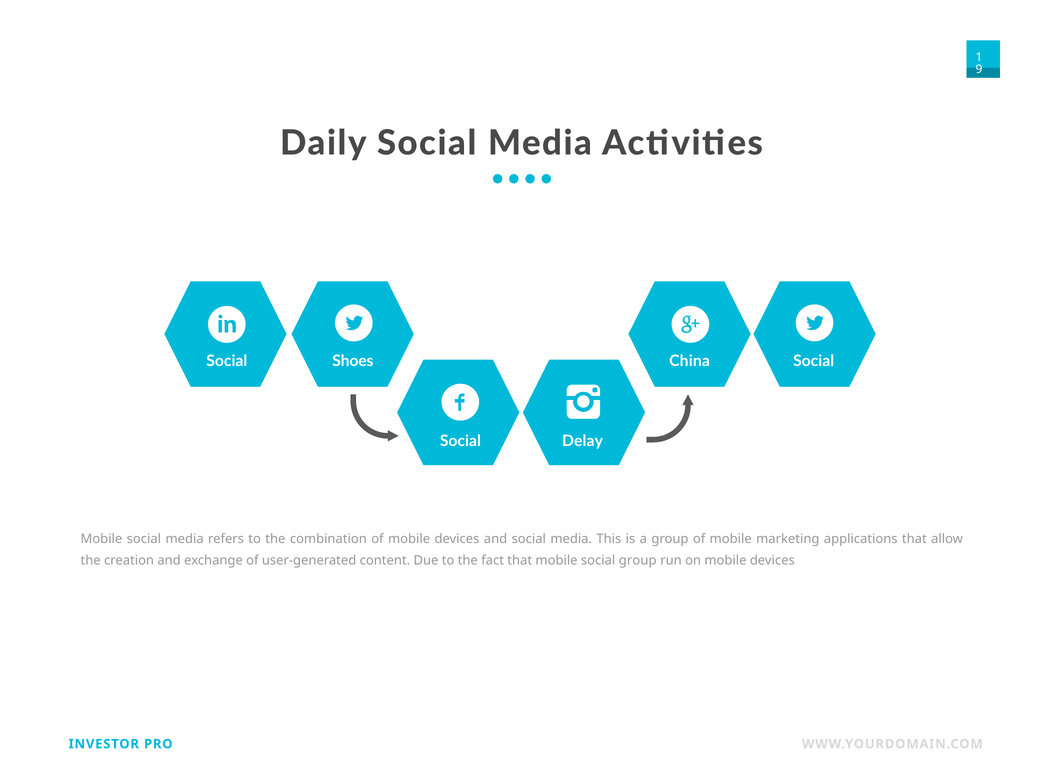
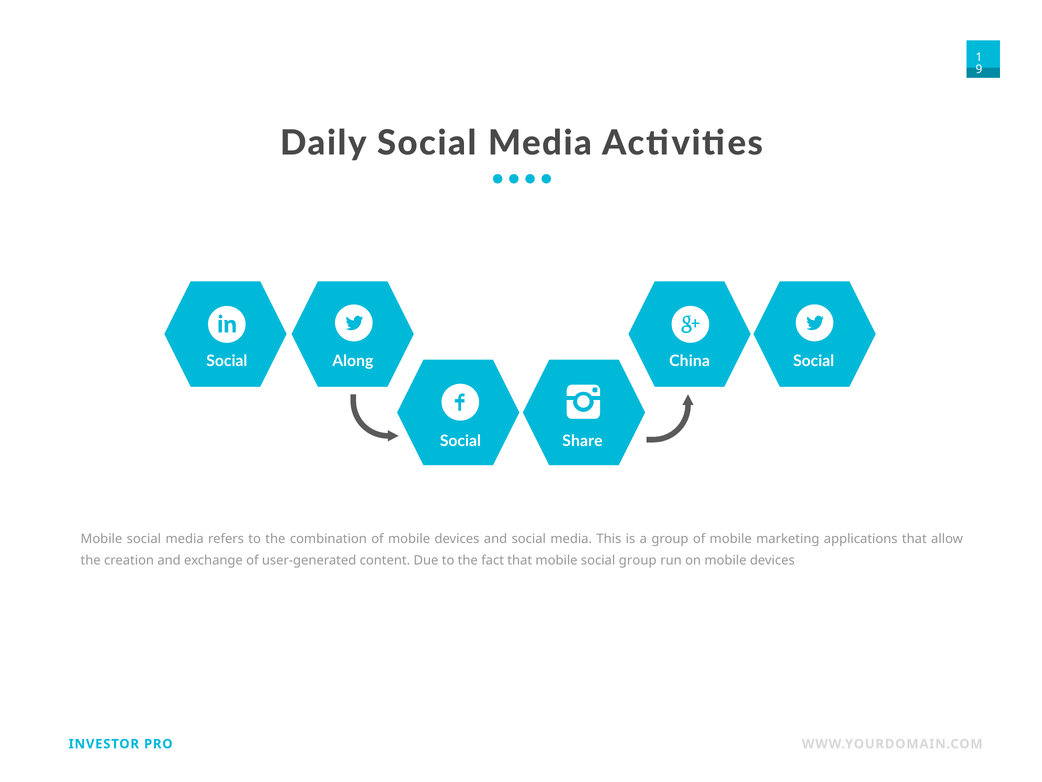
Shoes: Shoes -> Along
Delay: Delay -> Share
